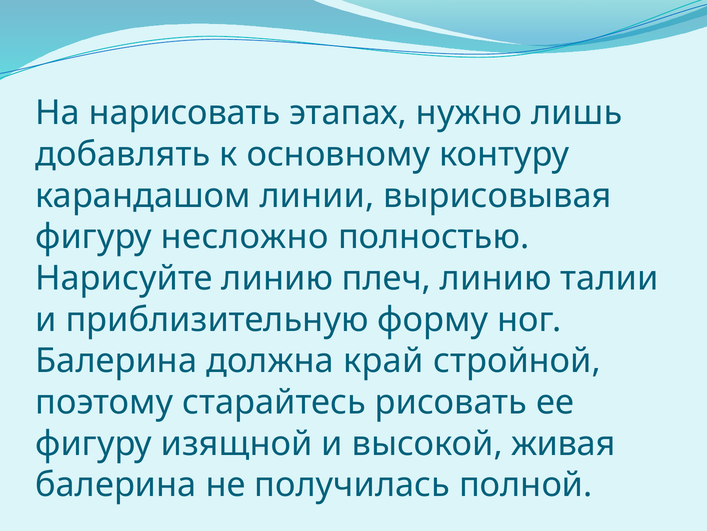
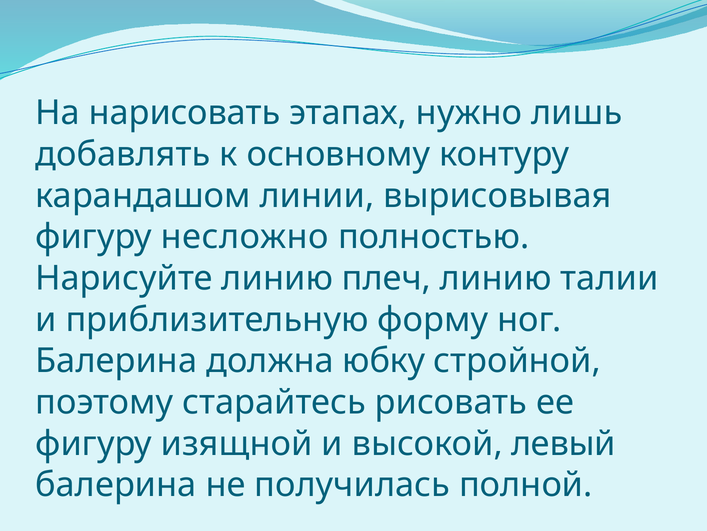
край: край -> юбку
живая: живая -> левый
